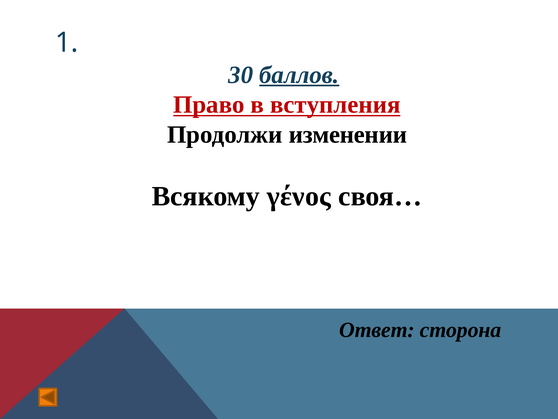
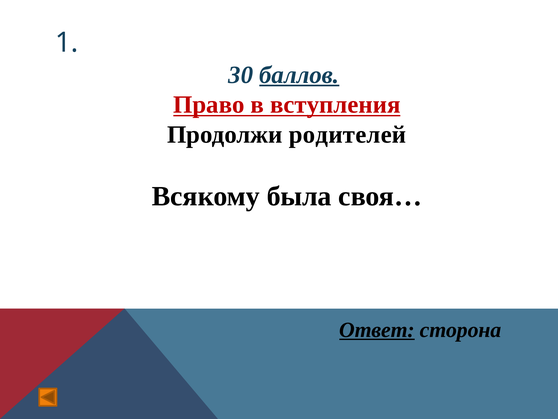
изменении: изменении -> родителей
γένος: γένος -> была
Ответ underline: none -> present
